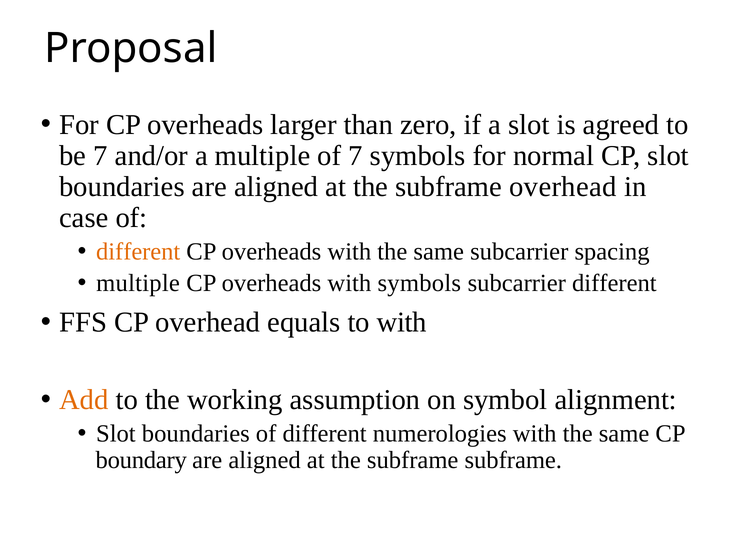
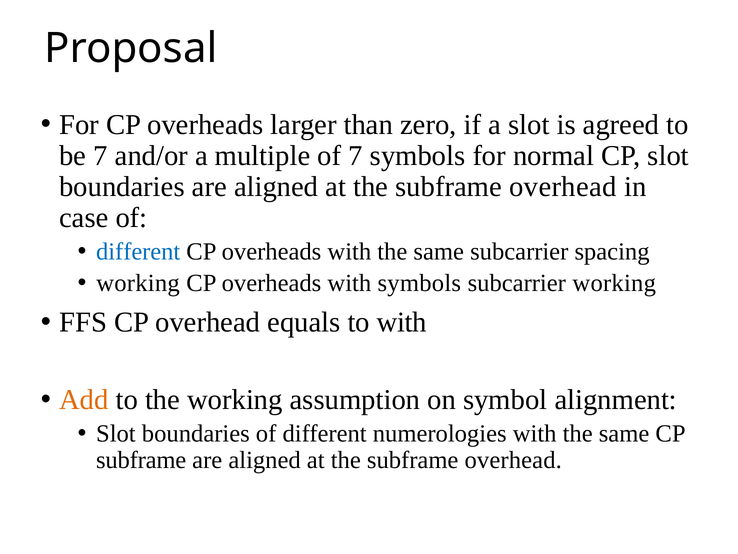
different at (138, 251) colour: orange -> blue
multiple at (138, 283): multiple -> working
subcarrier different: different -> working
boundary at (141, 460): boundary -> subframe
subframe at (513, 460): subframe -> overhead
